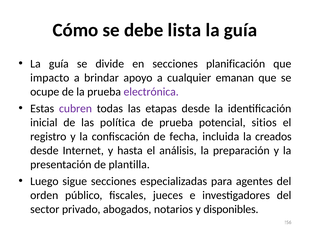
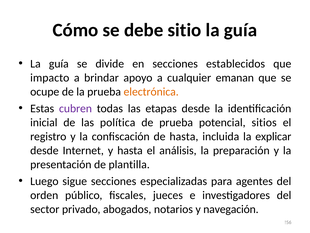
lista: lista -> sitio
planificación: planificación -> establecidos
electrónica colour: purple -> orange
de fecha: fecha -> hasta
creados: creados -> explicar
disponibles: disponibles -> navegación
